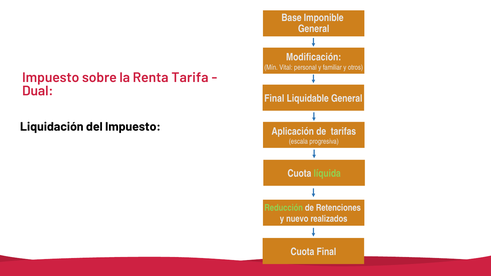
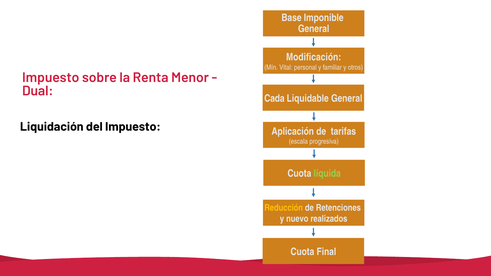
Tarifa: Tarifa -> Menor
Final at (274, 98): Final -> Cada
Reducción colour: light green -> yellow
